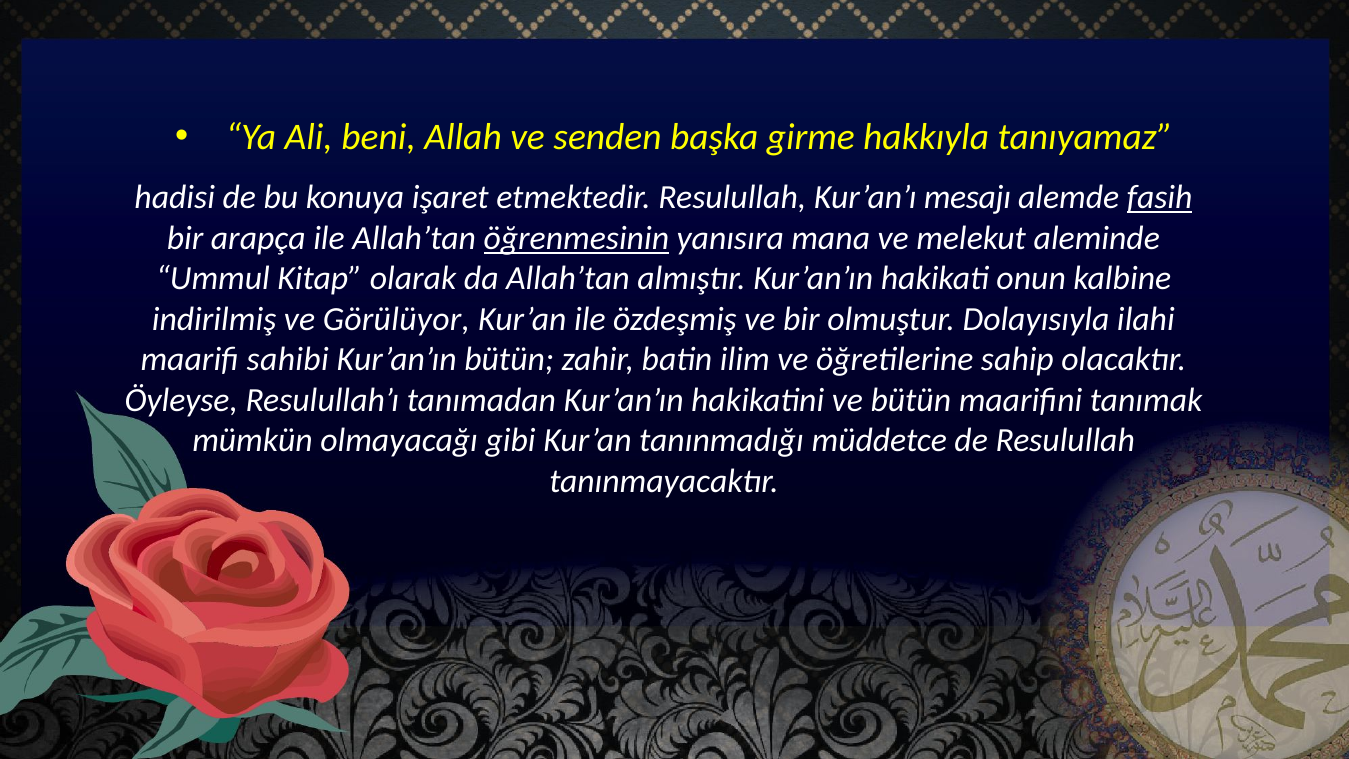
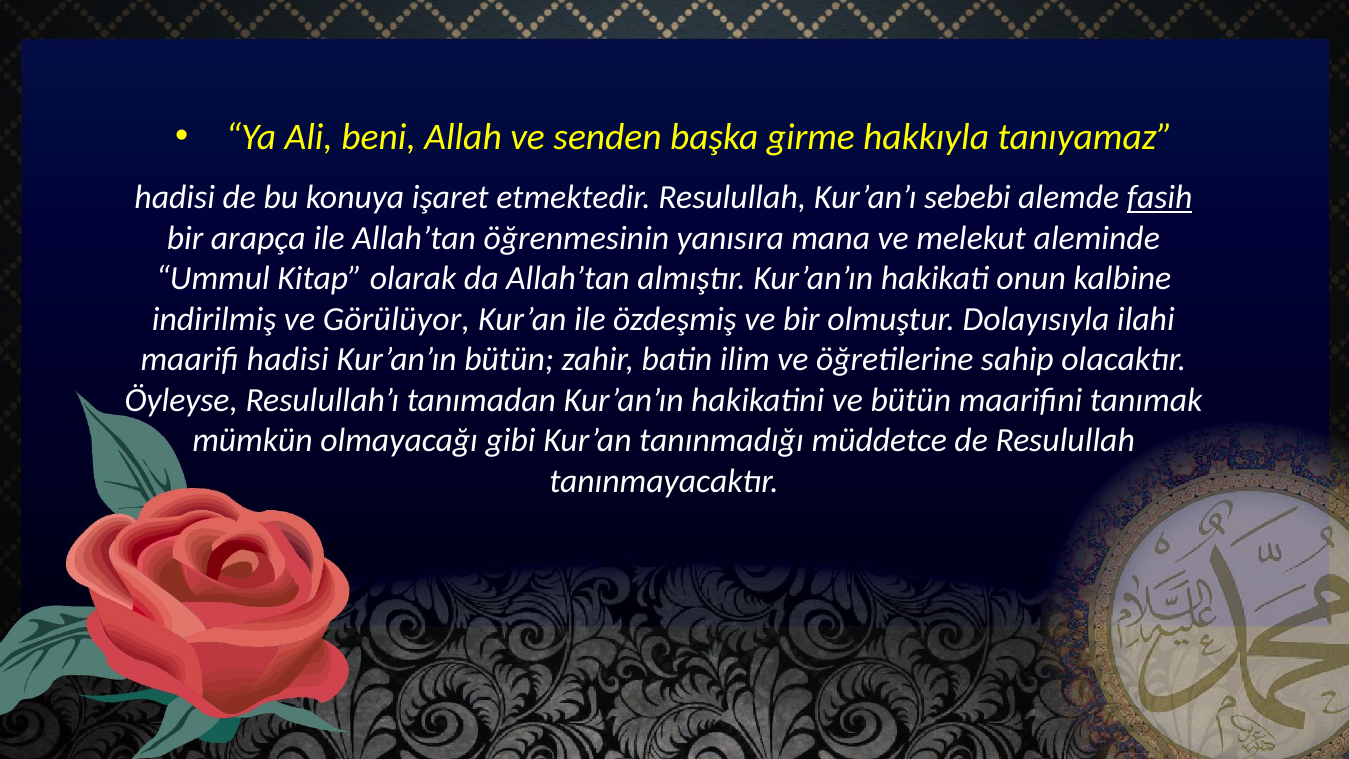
mesajı: mesajı -> sebebi
öğrenmesinin underline: present -> none
maarifi sahibi: sahibi -> hadisi
